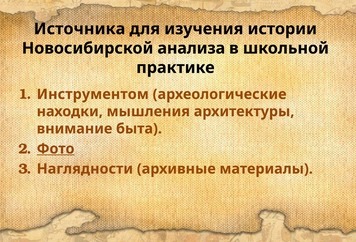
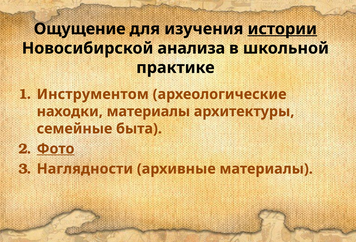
Источника: Источника -> Ощущение
истории underline: none -> present
находки мышления: мышления -> материалы
внимание: внимание -> семейные
